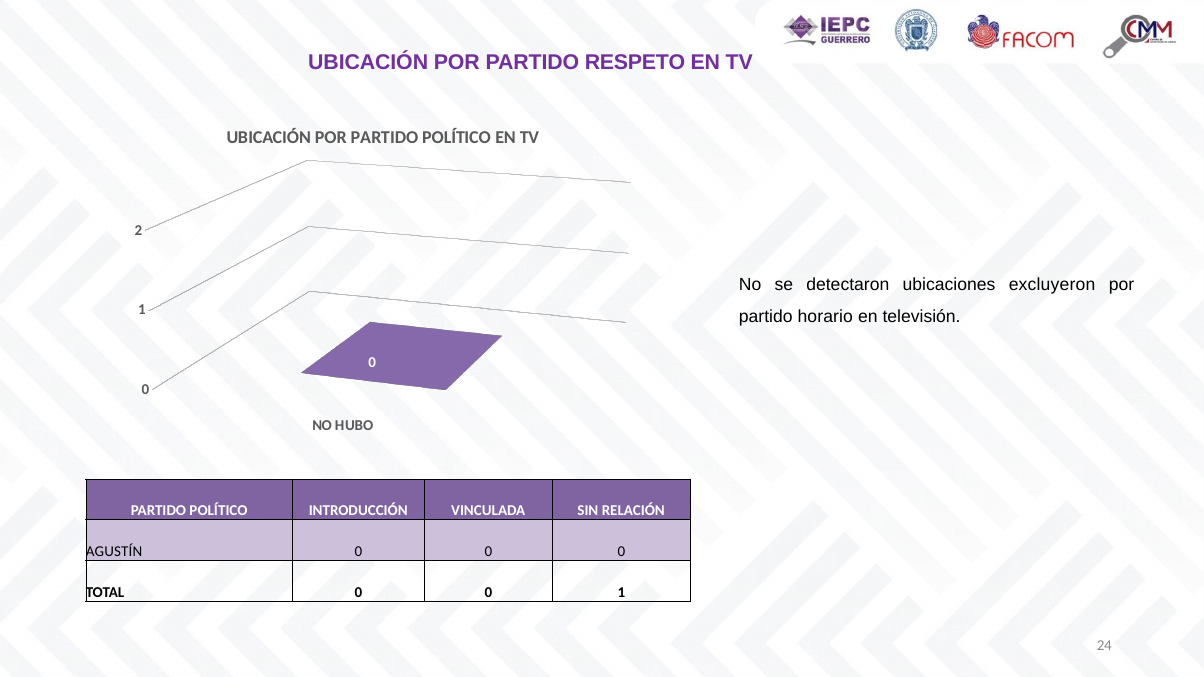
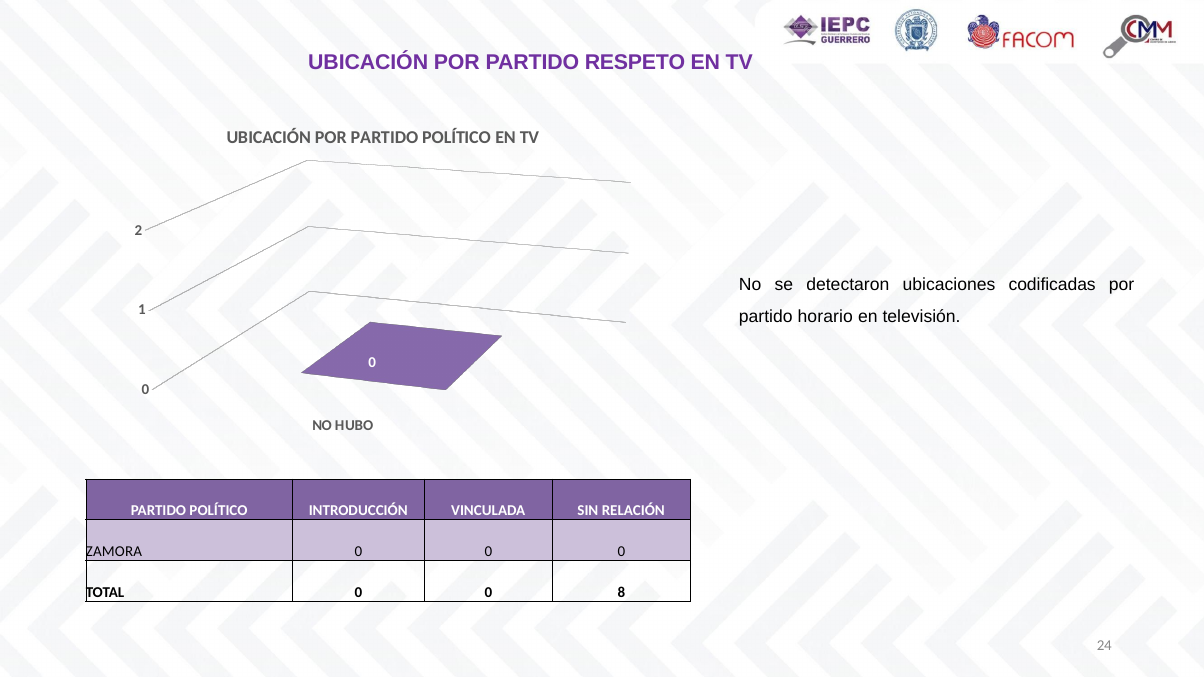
excluyeron: excluyeron -> codificadas
AGUSTÍN: AGUSTÍN -> ZAMORA
0 0 1: 1 -> 8
